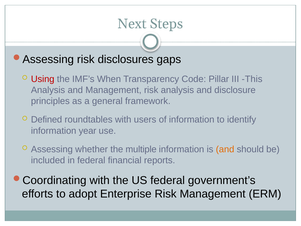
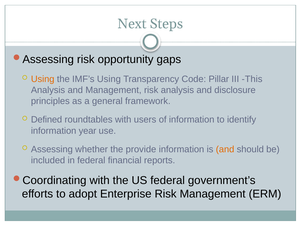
disclosures: disclosures -> opportunity
Using at (43, 79) colour: red -> orange
IMF’s When: When -> Using
multiple: multiple -> provide
